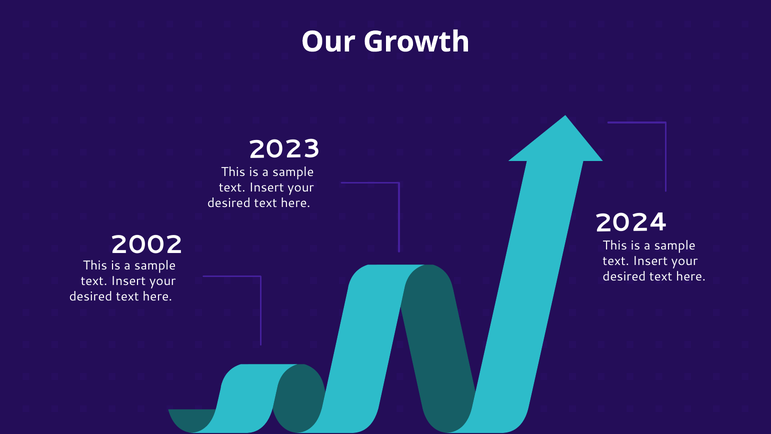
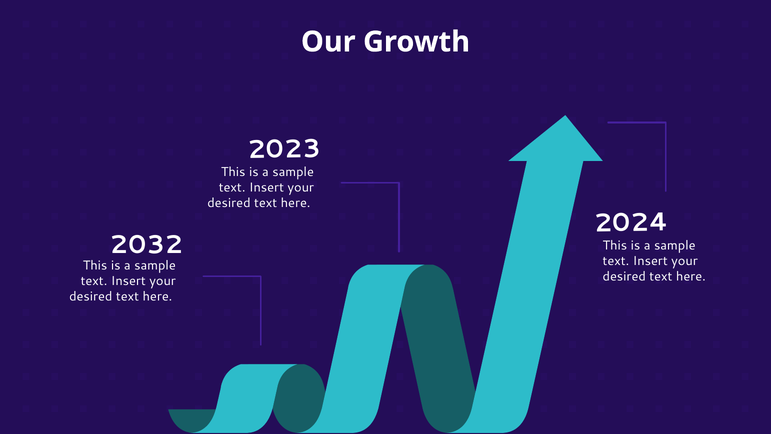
2002: 2002 -> 2032
